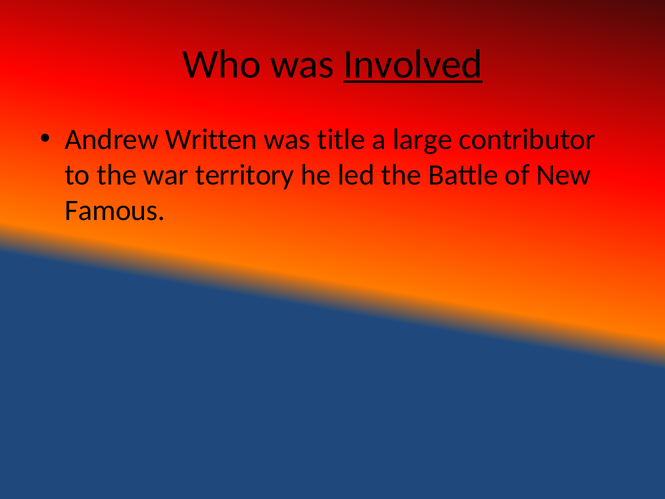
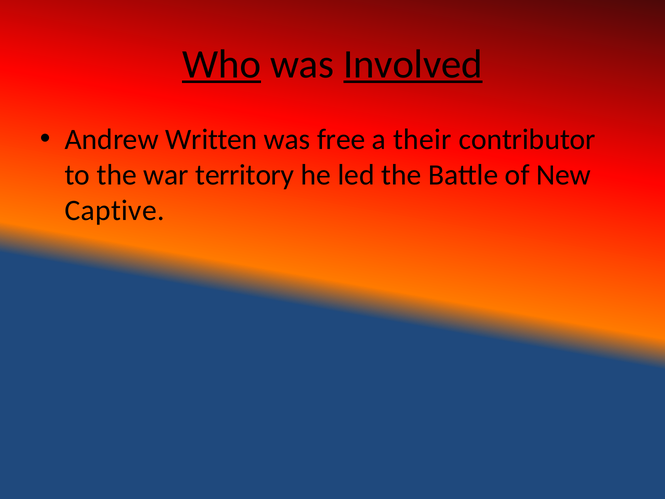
Who underline: none -> present
title: title -> free
large: large -> their
Famous: Famous -> Captive
